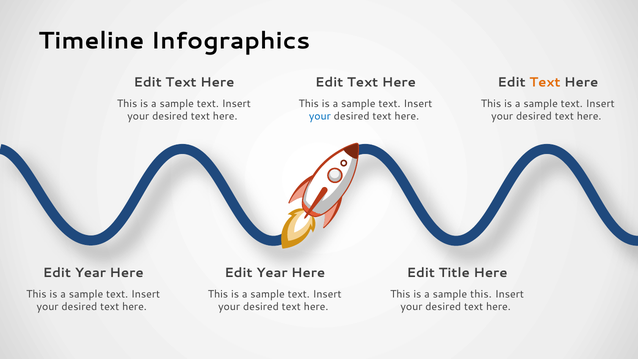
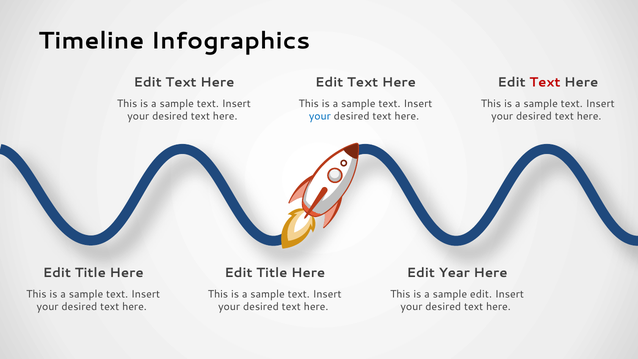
Text at (545, 82) colour: orange -> red
Year at (90, 273): Year -> Title
Year at (272, 273): Year -> Title
Title: Title -> Year
sample this: this -> edit
